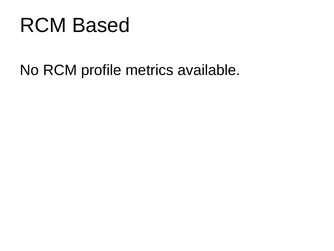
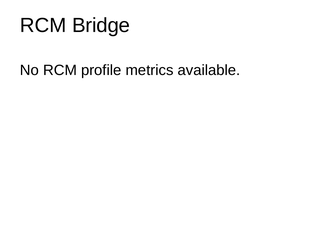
Based: Based -> Bridge
